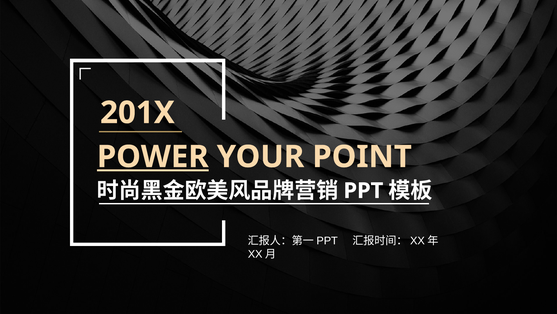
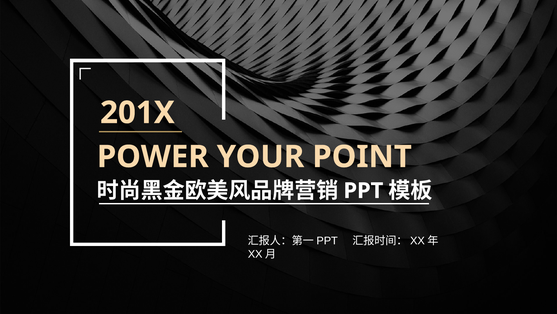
POWER underline: present -> none
